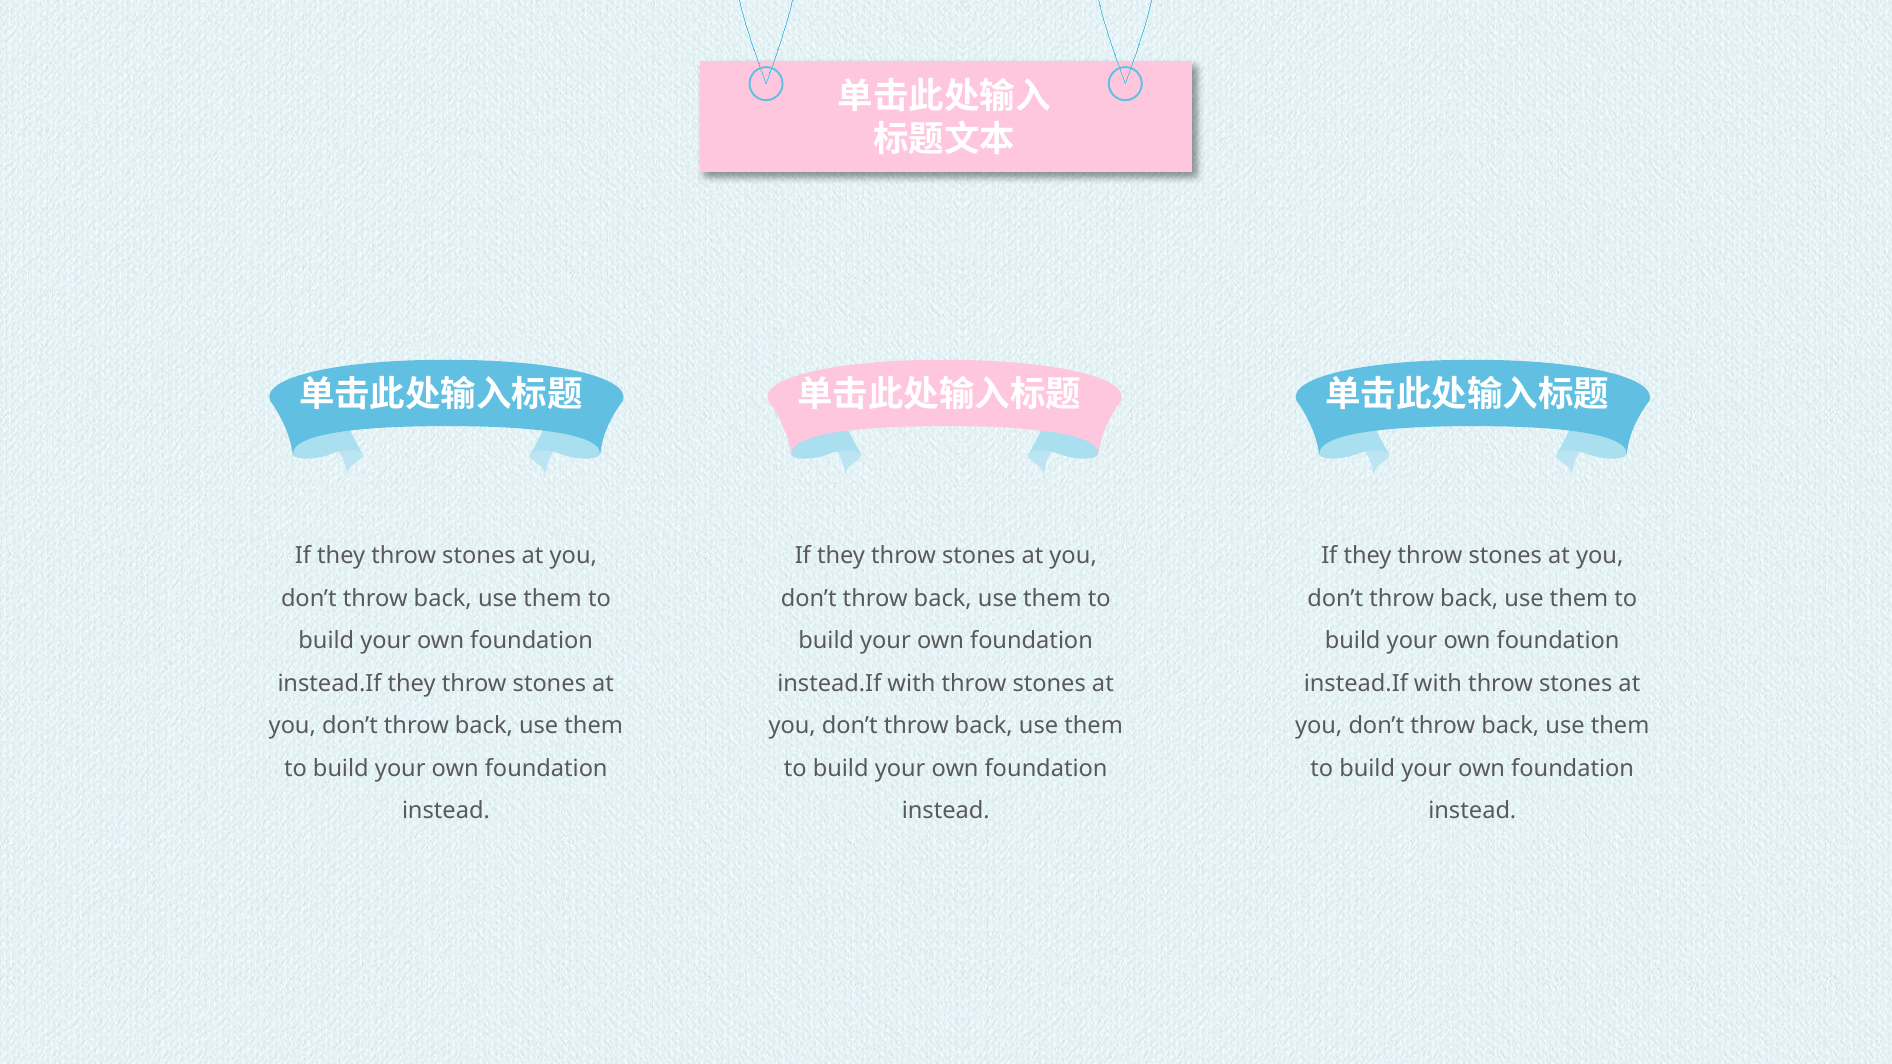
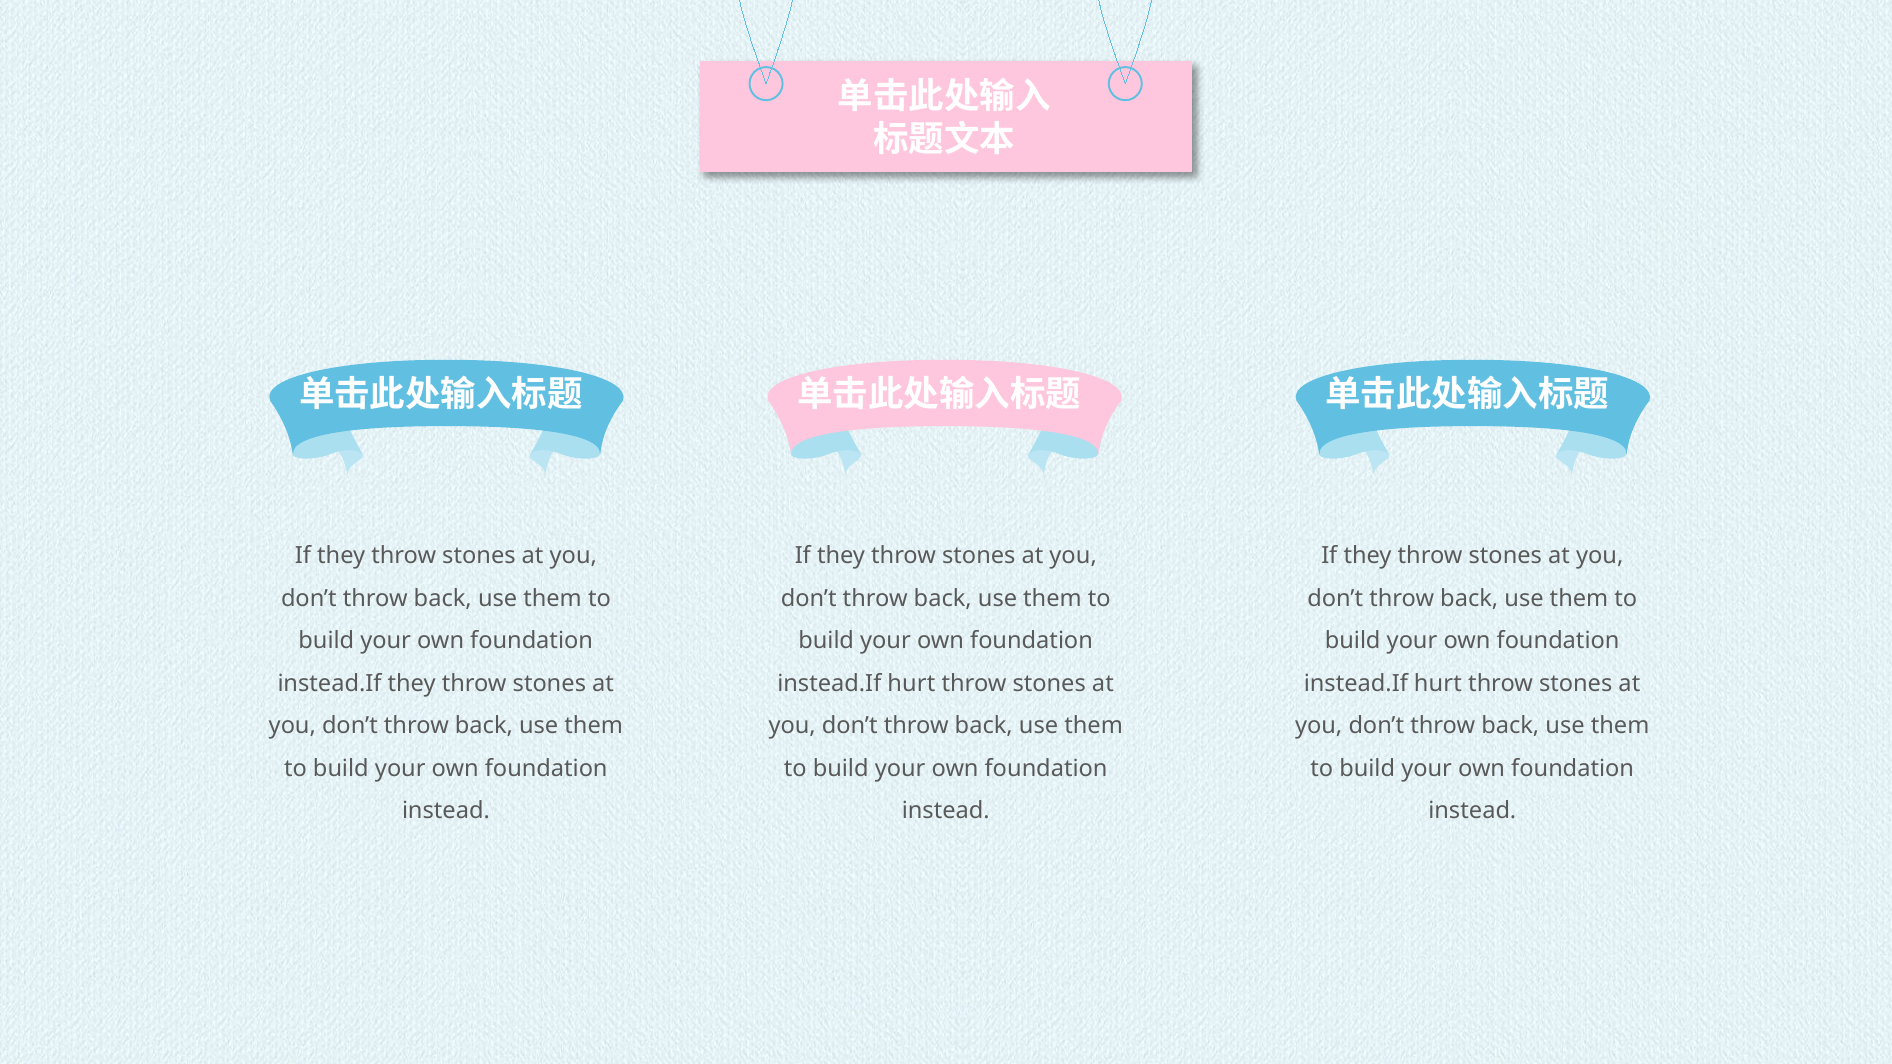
with at (911, 684): with -> hurt
with at (1438, 684): with -> hurt
